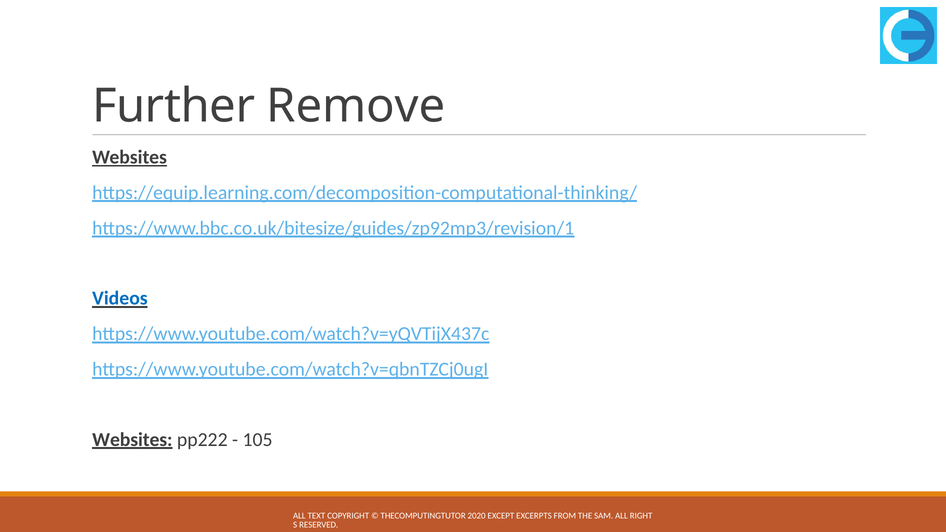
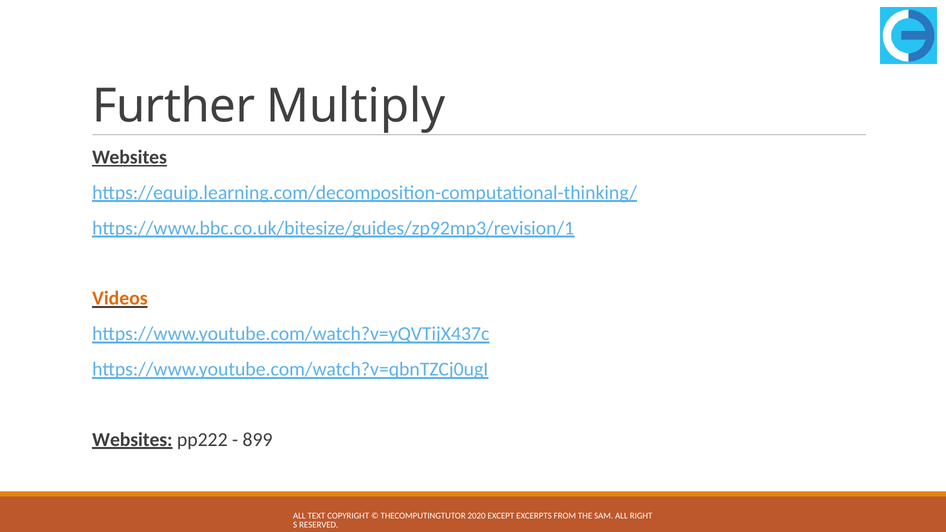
Remove: Remove -> Multiply
Videos colour: blue -> orange
105: 105 -> 899
